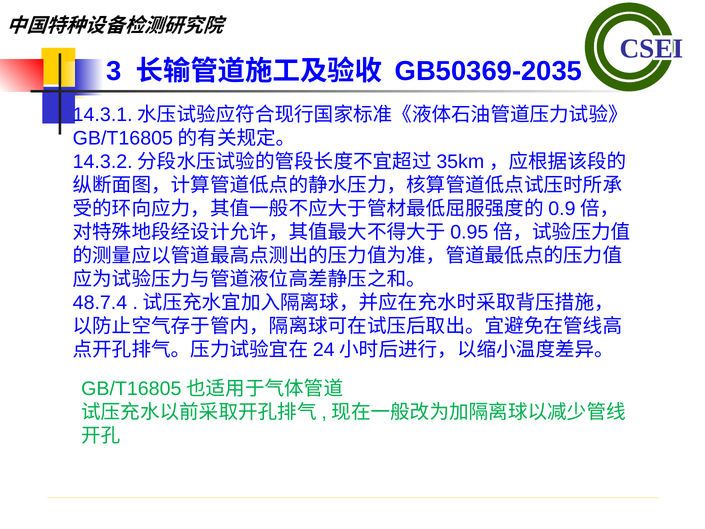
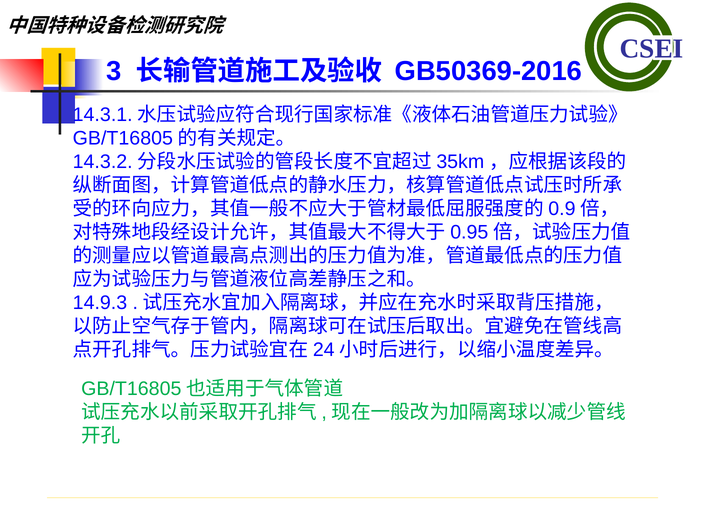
GB50369-2035: GB50369-2035 -> GB50369-2016
48.7.4: 48.7.4 -> 14.9.3
